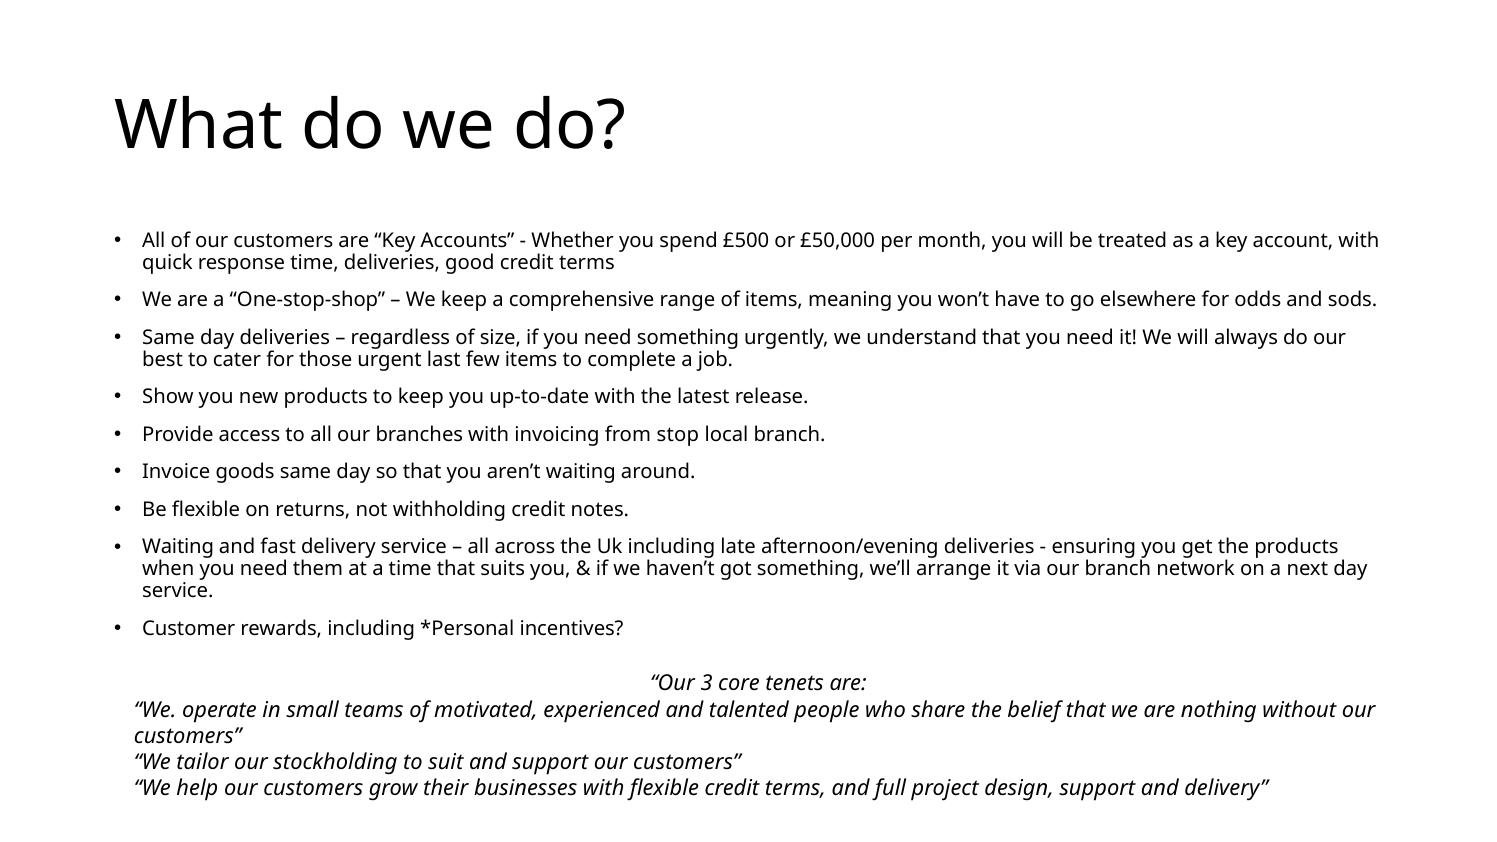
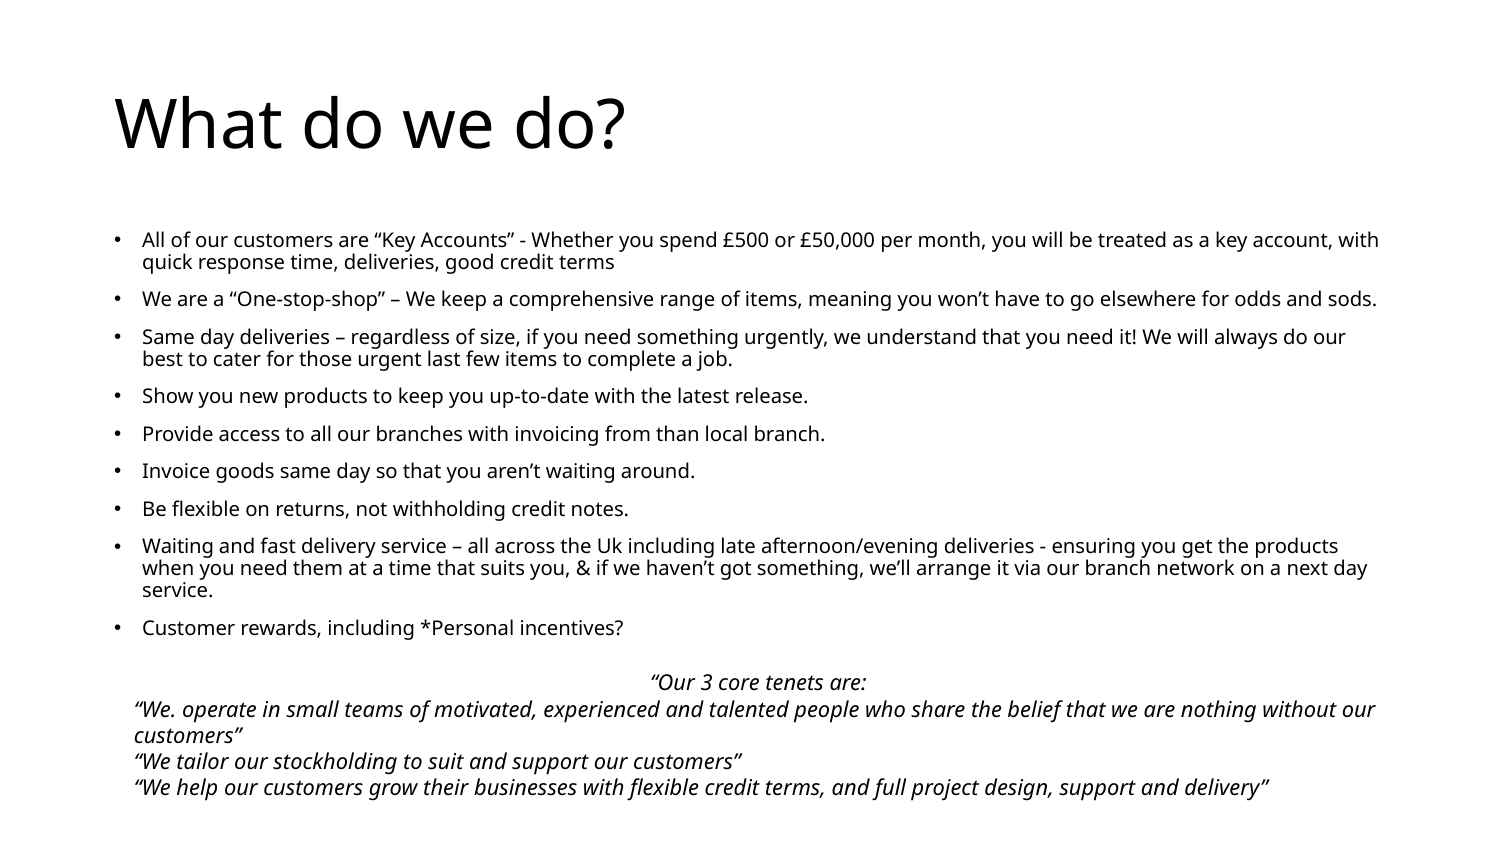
stop: stop -> than
